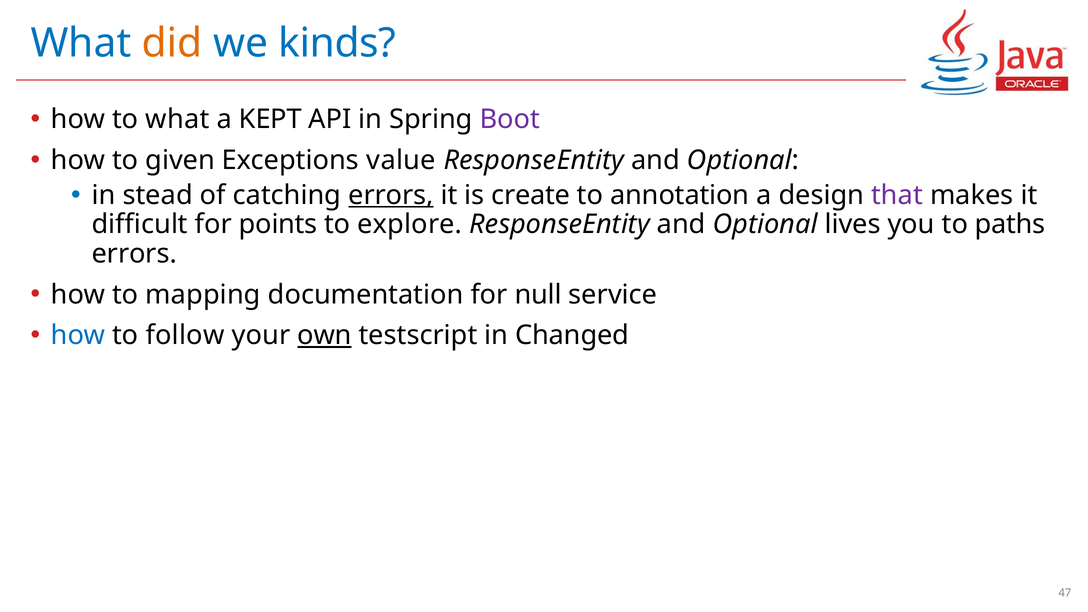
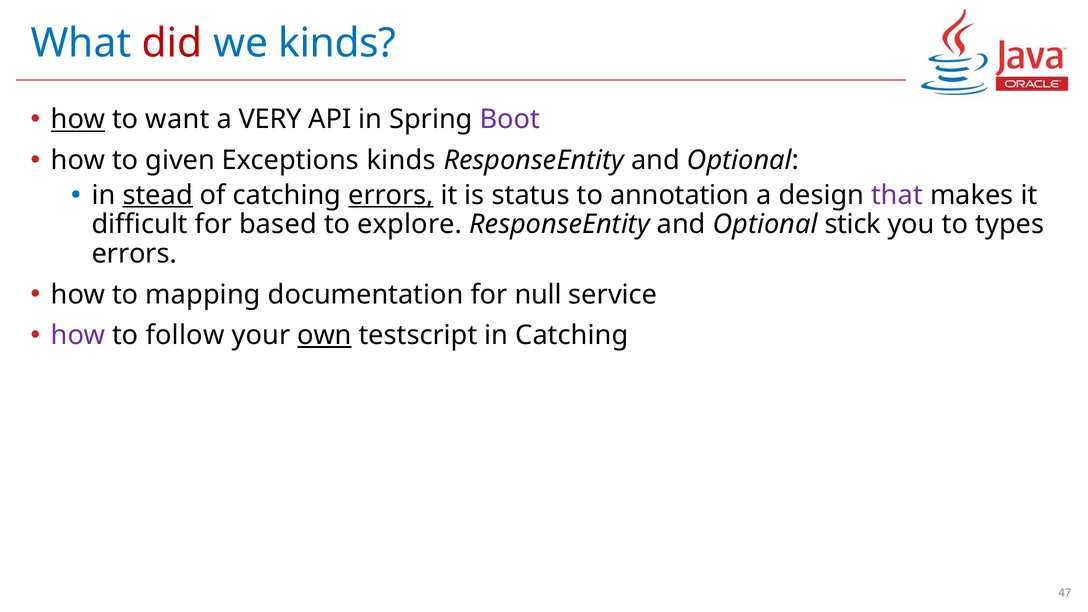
did colour: orange -> red
how at (78, 119) underline: none -> present
to what: what -> want
KEPT: KEPT -> VERY
Exceptions value: value -> kinds
stead underline: none -> present
create: create -> status
points: points -> based
lives: lives -> stick
paths: paths -> types
how at (78, 335) colour: blue -> purple
in Changed: Changed -> Catching
